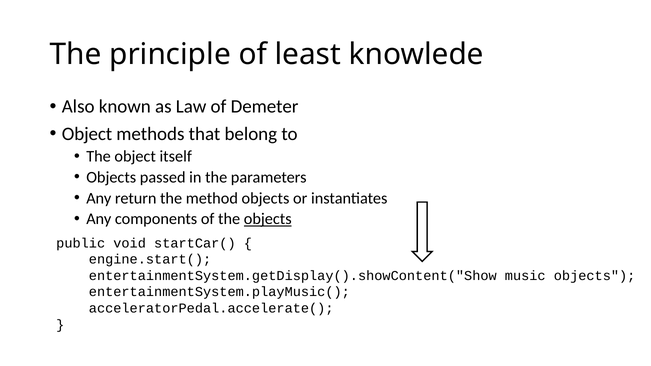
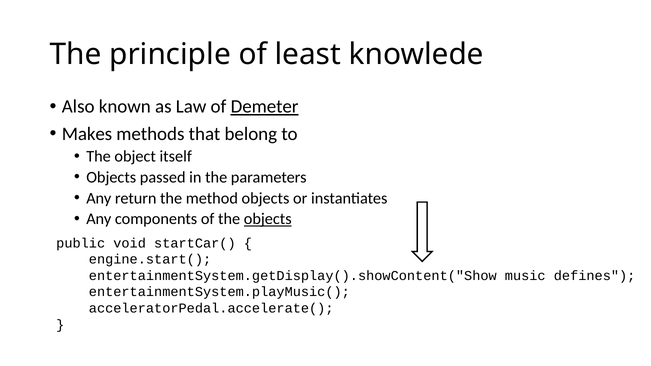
Demeter underline: none -> present
Object at (87, 134): Object -> Makes
music objects: objects -> defines
